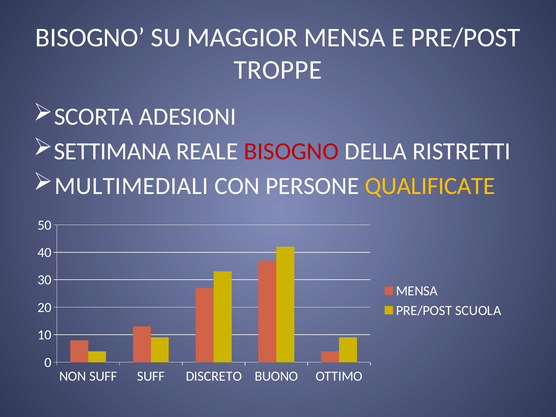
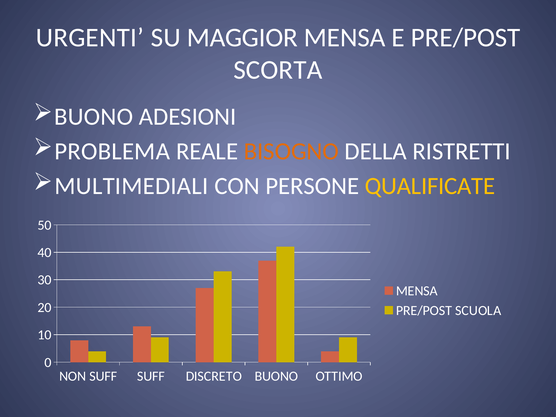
BISOGNO at (90, 38): BISOGNO -> URGENTI
TROPPE: TROPPE -> SCORTA
SCORTA at (94, 117): SCORTA -> BUONO
SETTIMANA: SETTIMANA -> PROBLEMA
BISOGNO at (291, 151) colour: red -> orange
